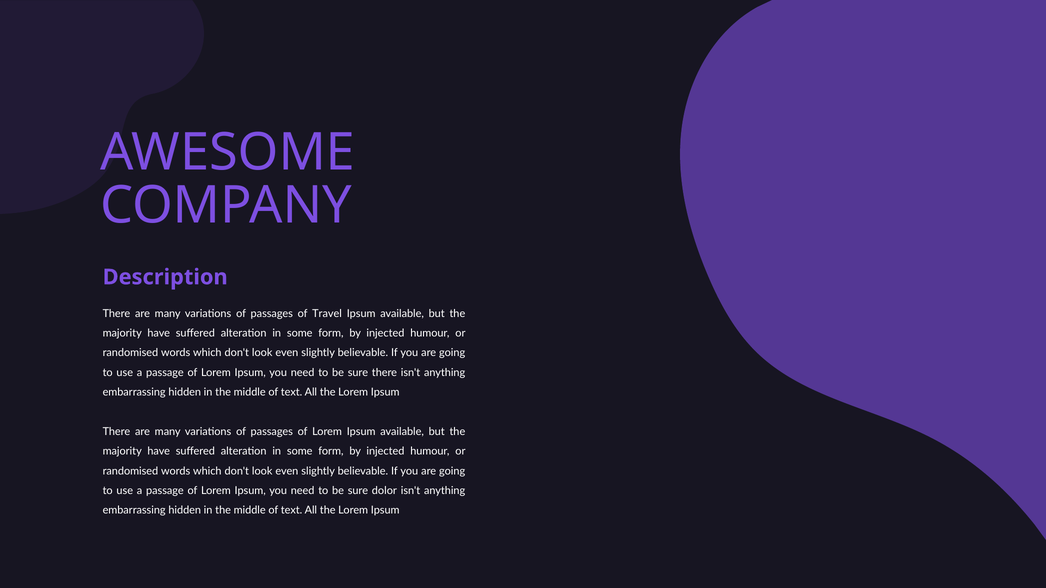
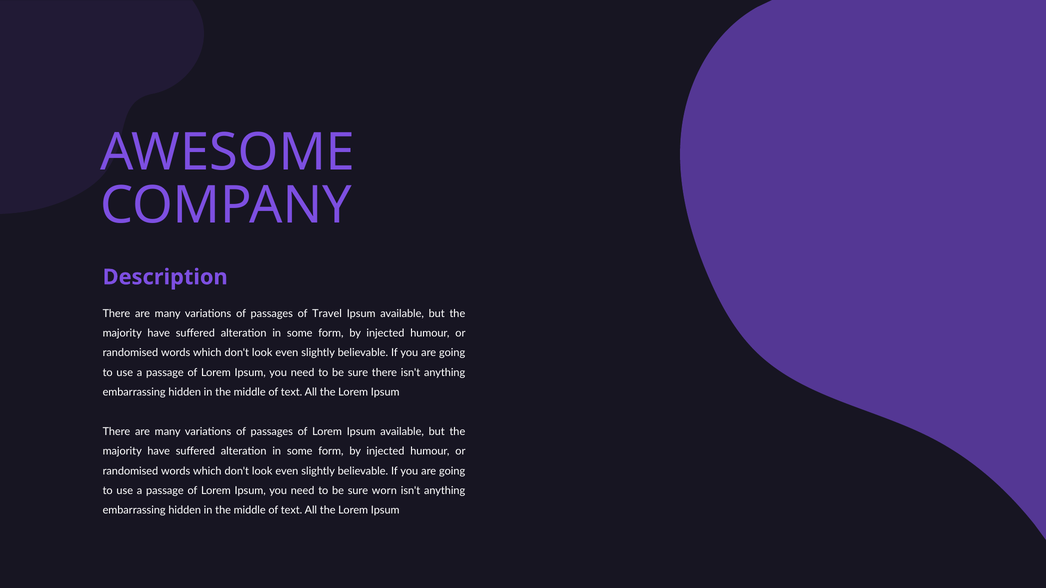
dolor: dolor -> worn
